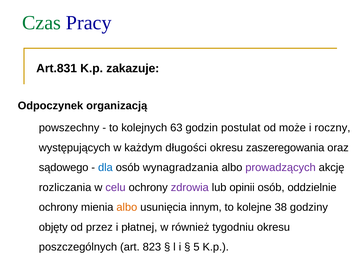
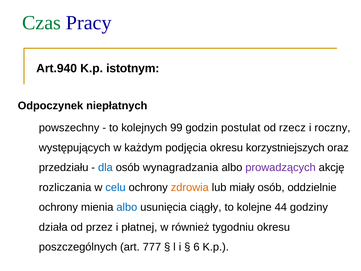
Art.831: Art.831 -> Art.940
zakazuje: zakazuje -> istotnym
organizacją: organizacją -> niepłatnych
63: 63 -> 99
może: może -> rzecz
długości: długości -> podjęcia
zaszeregowania: zaszeregowania -> korzystniejszych
sądowego: sądowego -> przedziału
celu colour: purple -> blue
zdrowia colour: purple -> orange
opinii: opinii -> miały
albo at (127, 207) colour: orange -> blue
innym: innym -> ciągły
38: 38 -> 44
objęty: objęty -> działa
823: 823 -> 777
5: 5 -> 6
